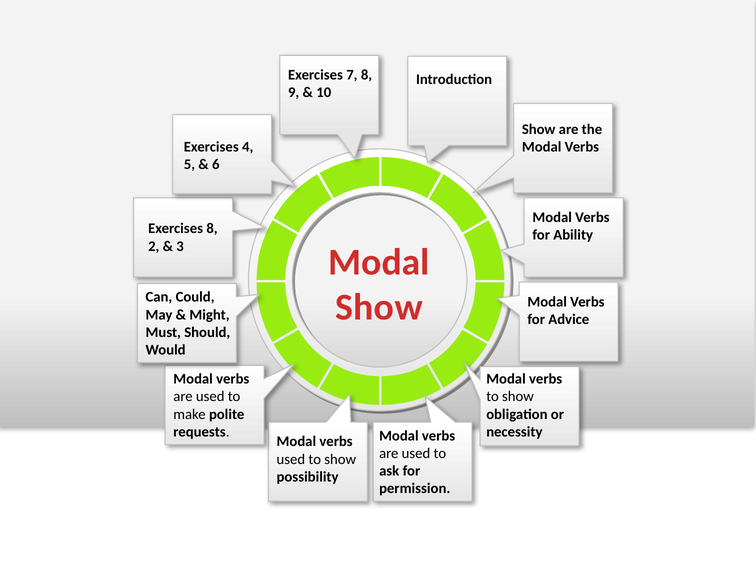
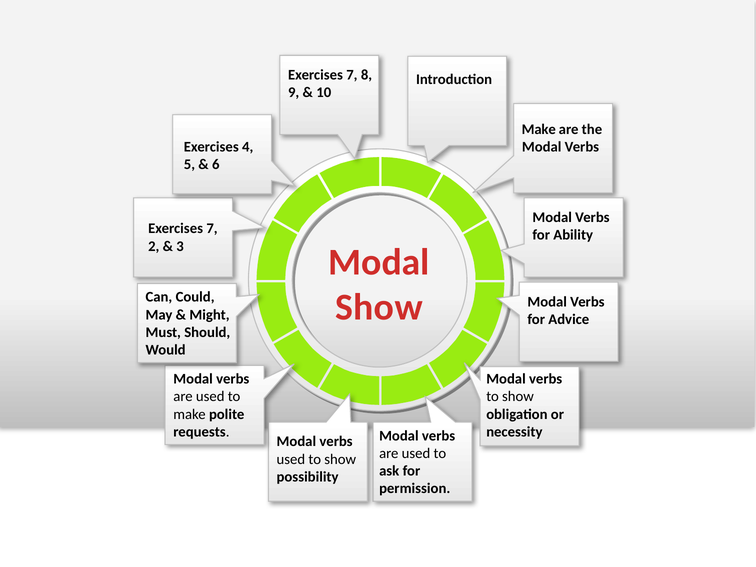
Show at (539, 129): Show -> Make
8 at (212, 229): 8 -> 7
